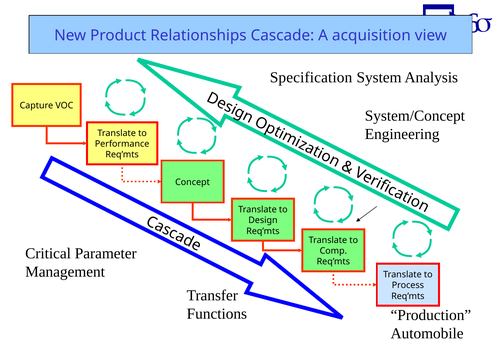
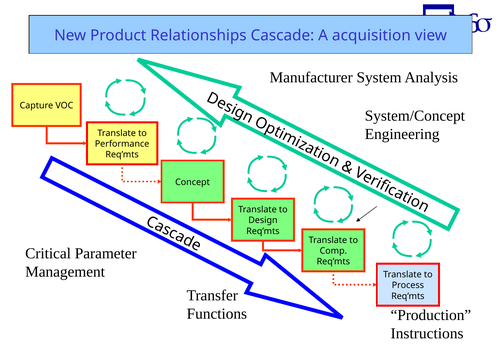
Specification: Specification -> Manufacturer
Automobile: Automobile -> Instructions
